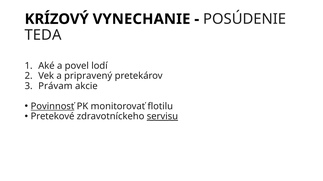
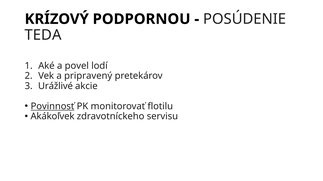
VYNECHANIE: VYNECHANIE -> PODPORNOU
Právam: Právam -> Urážlivé
Pretekové: Pretekové -> Akákoľvek
servisu underline: present -> none
